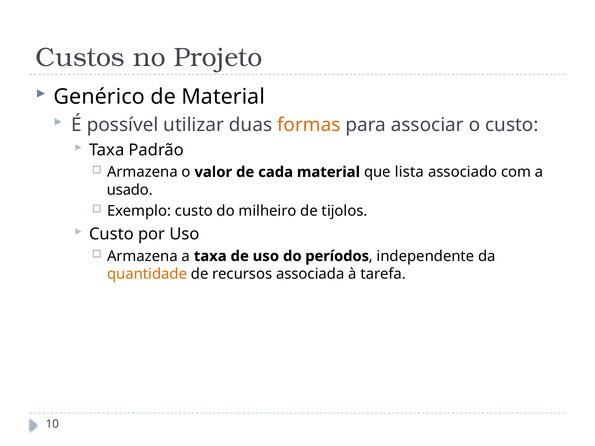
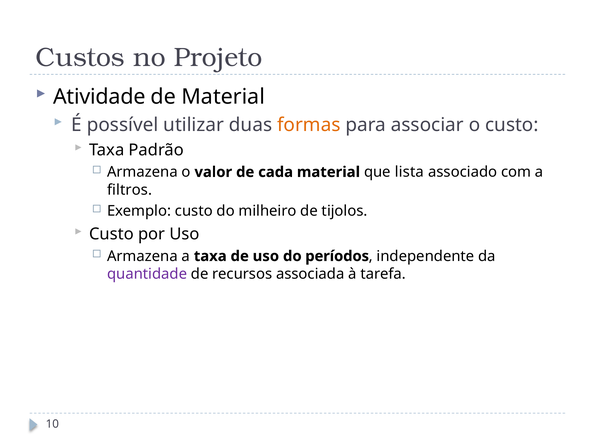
Genérico: Genérico -> Atividade
usado: usado -> filtros
quantidade colour: orange -> purple
